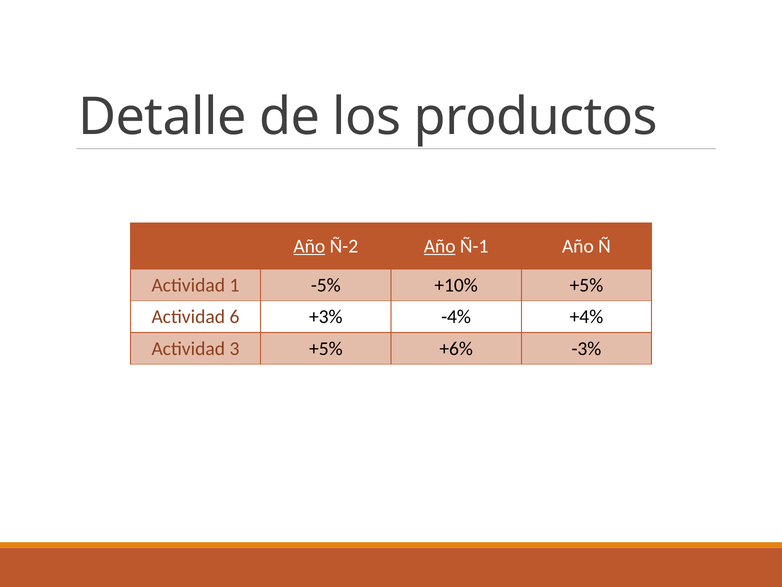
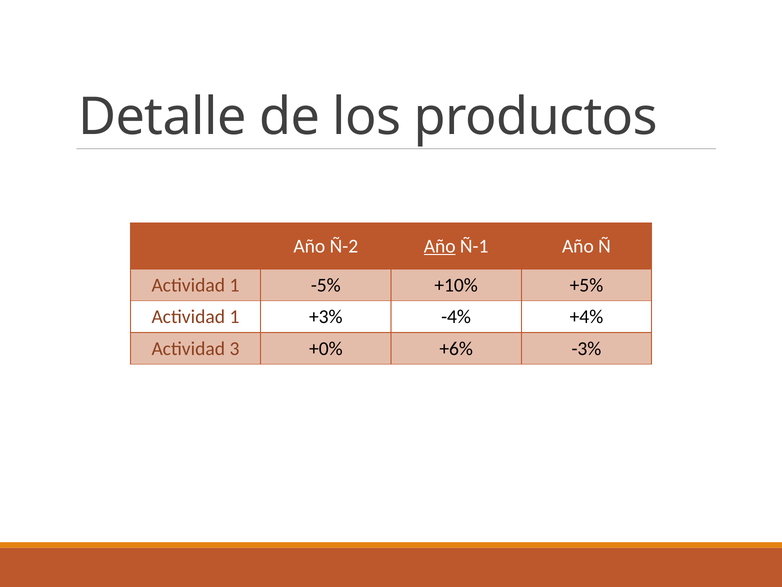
Año at (309, 246) underline: present -> none
6 at (234, 317): 6 -> 1
3 +5%: +5% -> +0%
